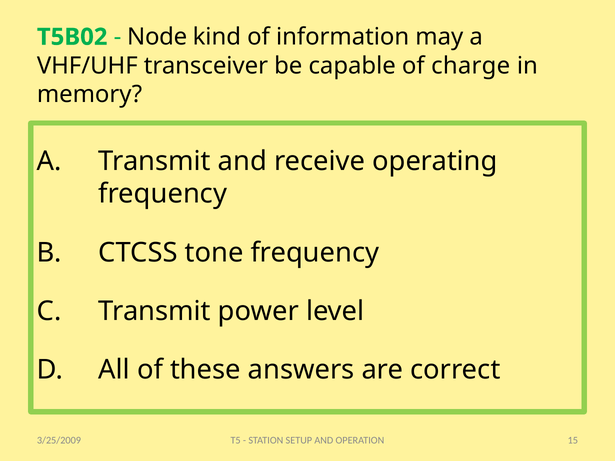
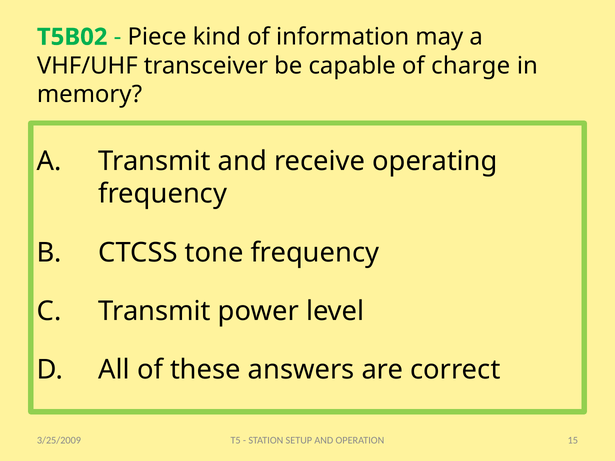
Node: Node -> Piece
